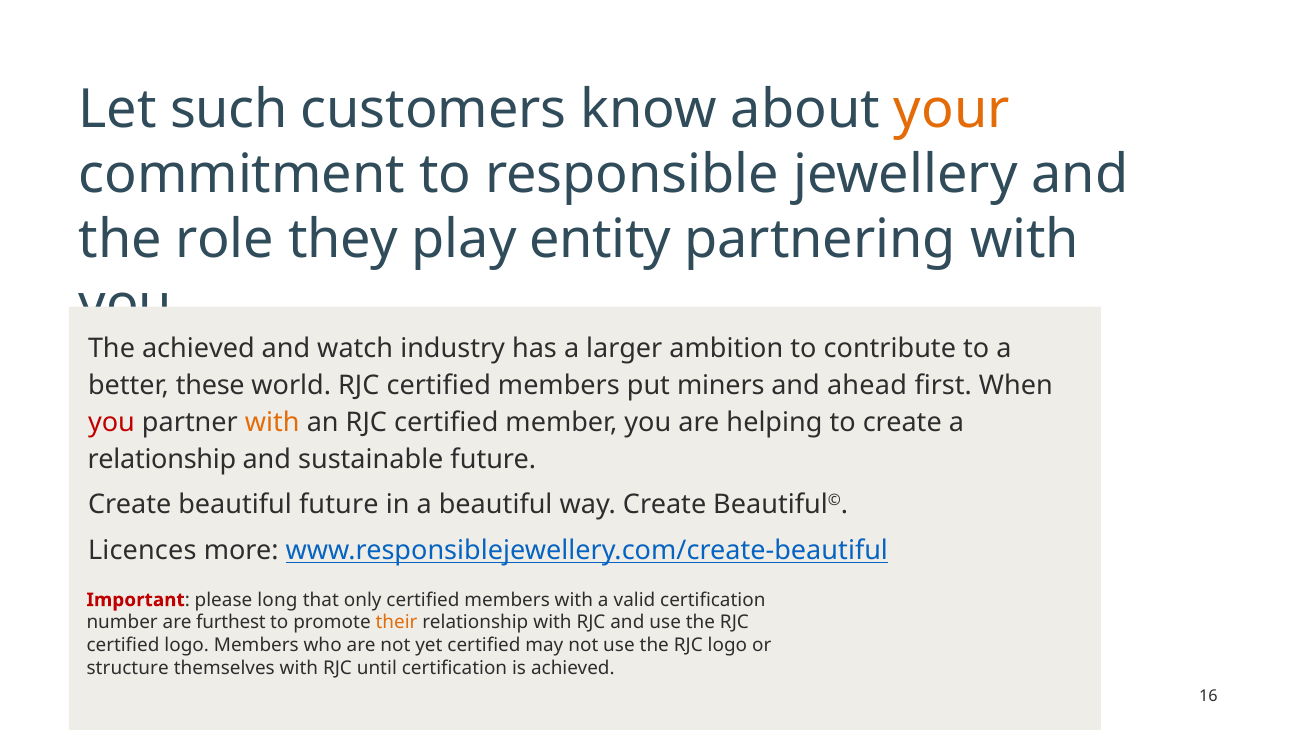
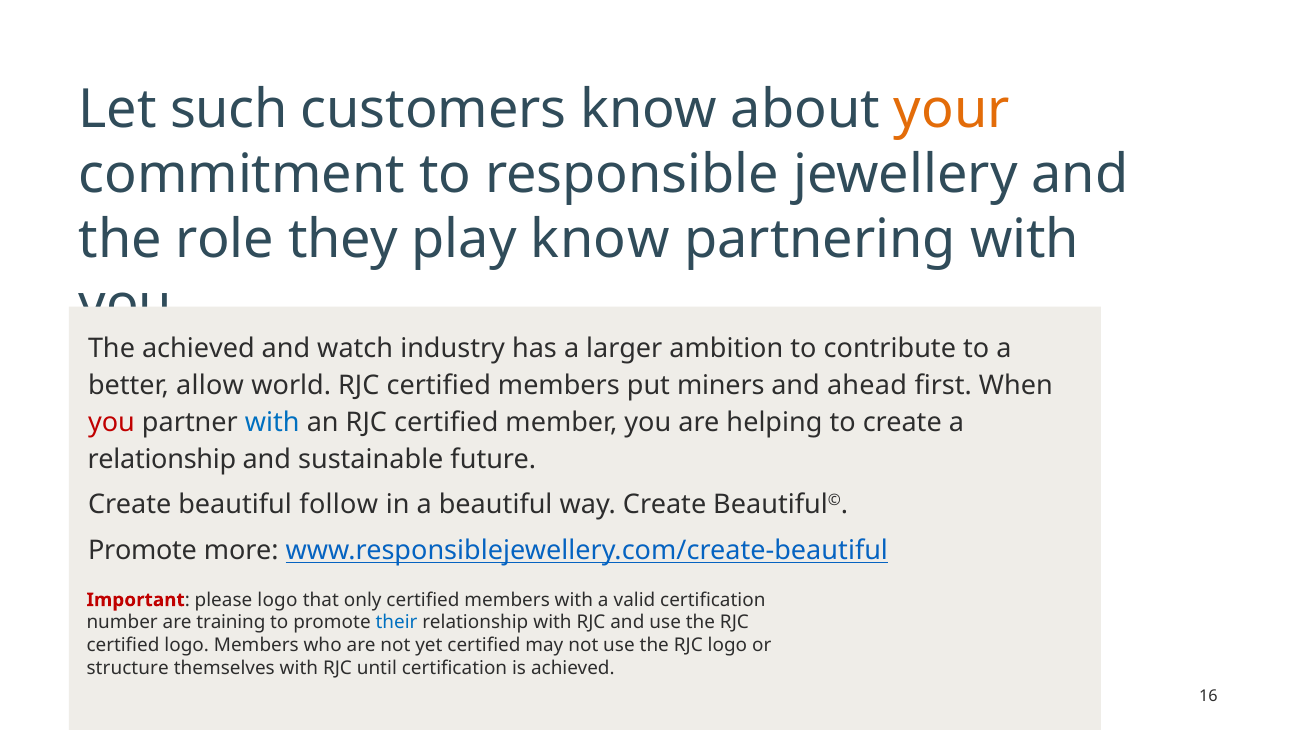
play entity: entity -> know
these: these -> allow
with at (272, 422) colour: orange -> blue
beautiful future: future -> follow
Licences at (142, 550): Licences -> Promote
please long: long -> logo
furthest: furthest -> training
their colour: orange -> blue
